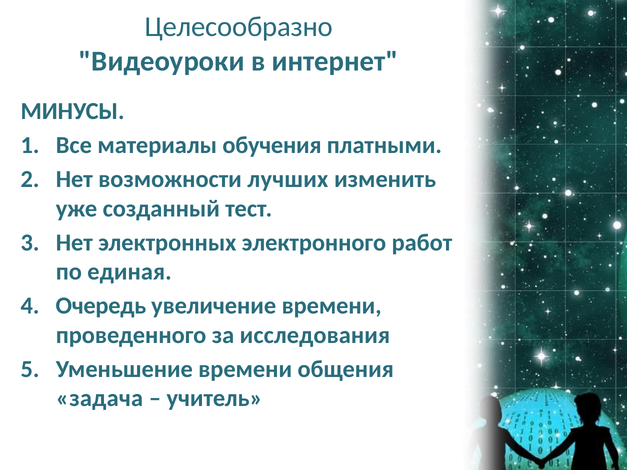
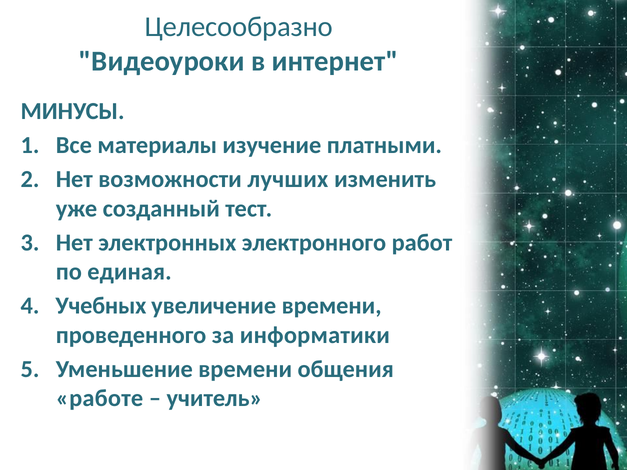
обучения: обучения -> изучение
Очередь: Очередь -> Учебных
исследования: исследования -> информатики
задача: задача -> работе
